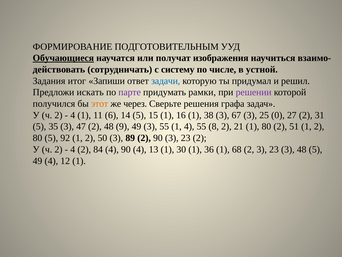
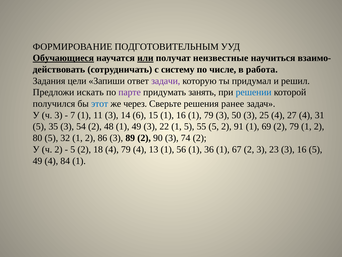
или underline: none -> present
изображения: изображения -> неизвестные
устной: устной -> работа
итог: итог -> цели
задачи colour: blue -> purple
рамки: рамки -> занять
решении colour: purple -> blue
этот colour: orange -> blue
графа: графа -> ранее
2 at (59, 115): 2 -> 3
4 at (73, 115): 4 -> 7
11 6: 6 -> 3
14 5: 5 -> 6
1 38: 38 -> 79
67: 67 -> 50
25 0: 0 -> 4
27 2: 2 -> 4
47: 47 -> 54
48 9: 9 -> 1
3 55: 55 -> 22
1 4: 4 -> 5
55 8: 8 -> 5
21: 21 -> 91
1 80: 80 -> 69
2 51: 51 -> 79
92: 92 -> 32
50: 50 -> 86
90 3 23: 23 -> 74
4 at (73, 149): 4 -> 5
84: 84 -> 18
4 90: 90 -> 79
30: 30 -> 56
68: 68 -> 67
3 48: 48 -> 16
12: 12 -> 84
